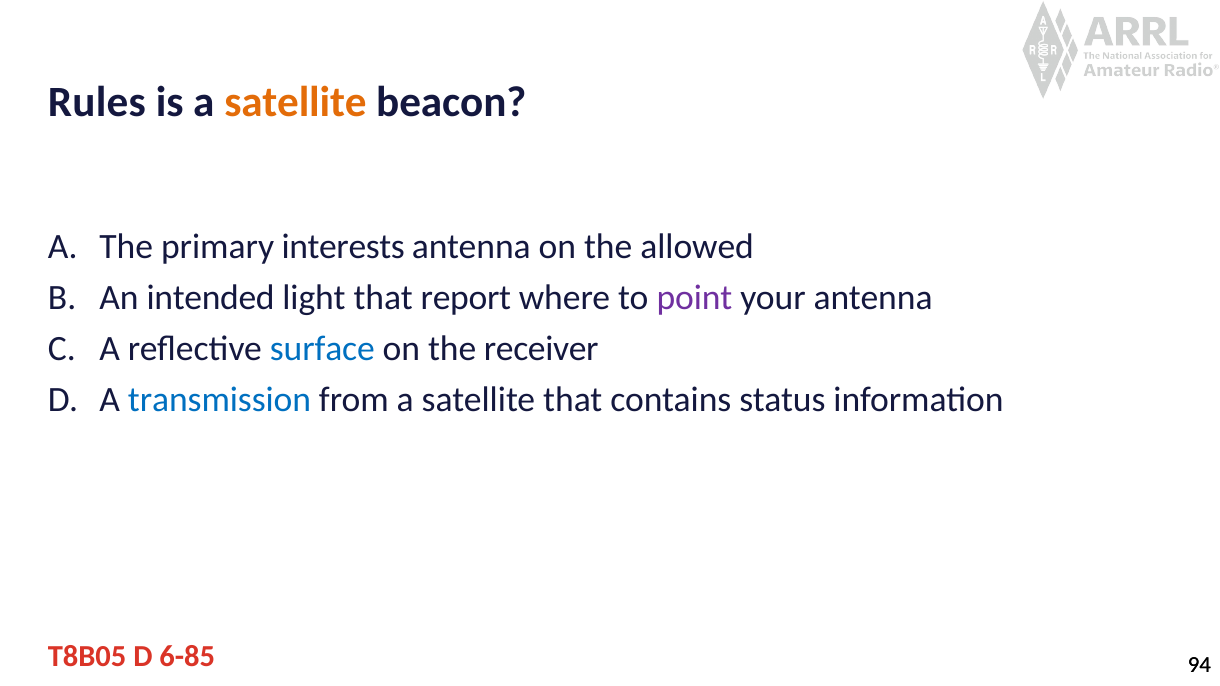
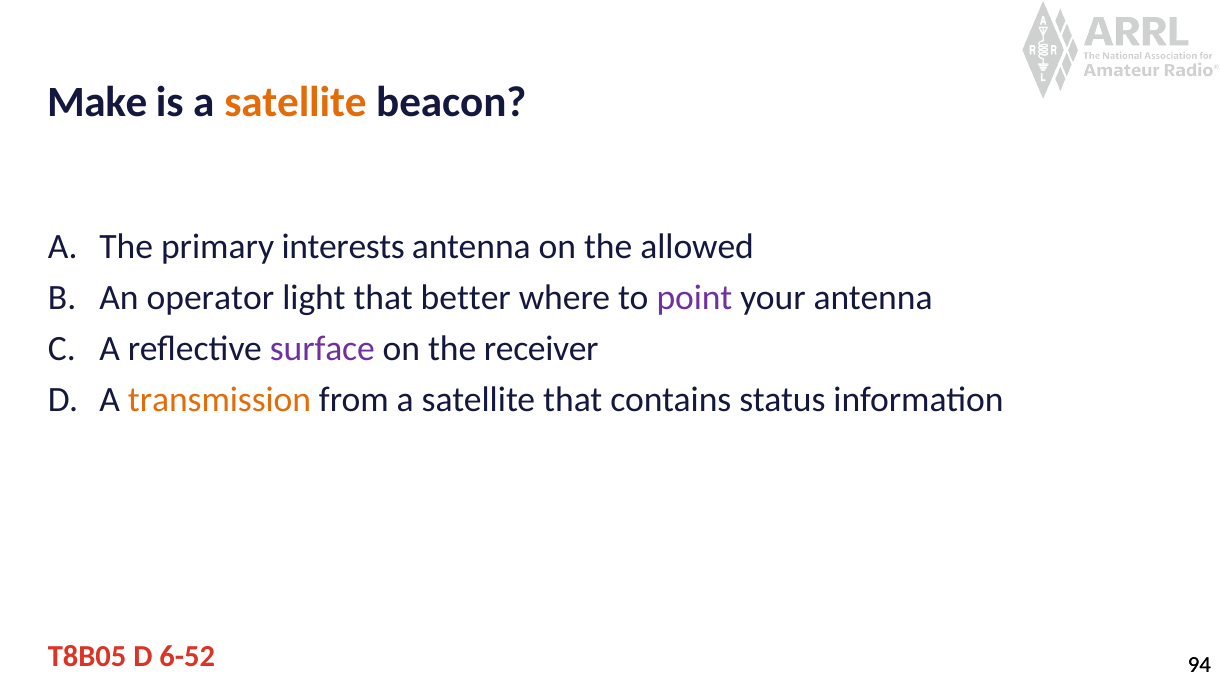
Rules: Rules -> Make
intended: intended -> operator
report: report -> better
surface colour: blue -> purple
transmission colour: blue -> orange
6-85: 6-85 -> 6-52
